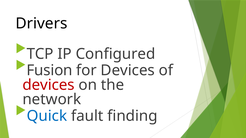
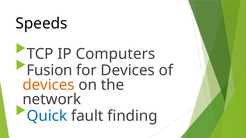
Drivers: Drivers -> Speeds
Configured: Configured -> Computers
devices at (49, 85) colour: red -> orange
